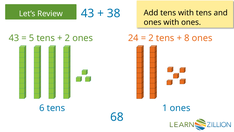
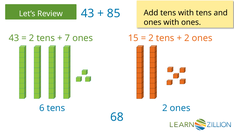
38: 38 -> 85
5 at (32, 38): 5 -> 2
2 at (67, 38): 2 -> 7
24: 24 -> 15
8 at (187, 38): 8 -> 2
tens 1: 1 -> 2
